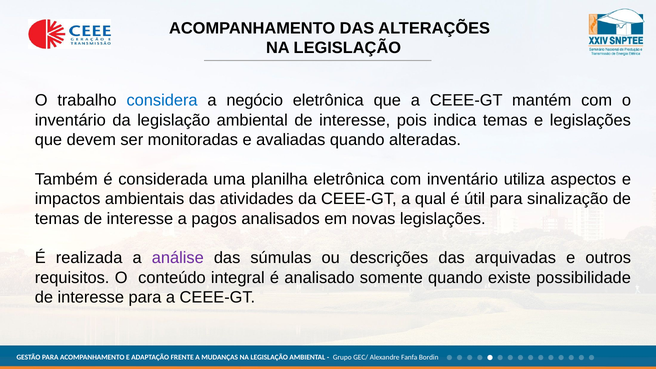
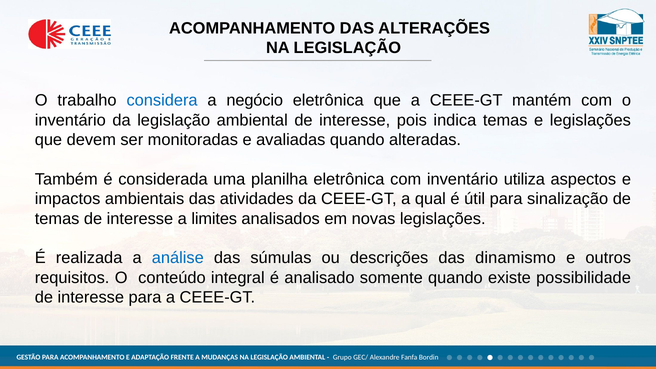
pagos: pagos -> limites
análise colour: purple -> blue
arquivadas: arquivadas -> dinamismo
